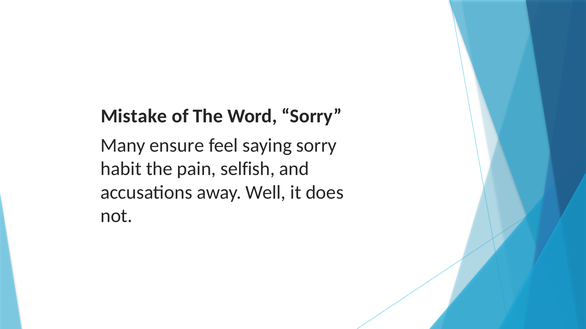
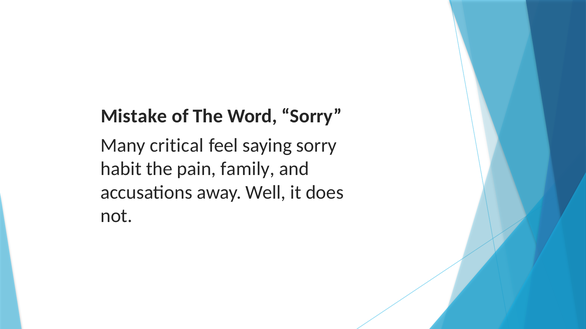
ensure: ensure -> critical
selfish: selfish -> family
